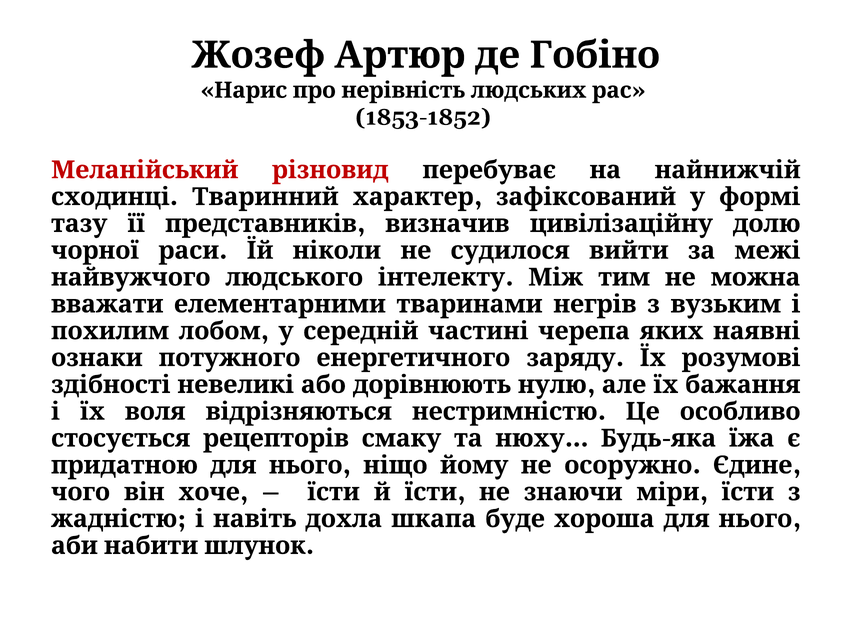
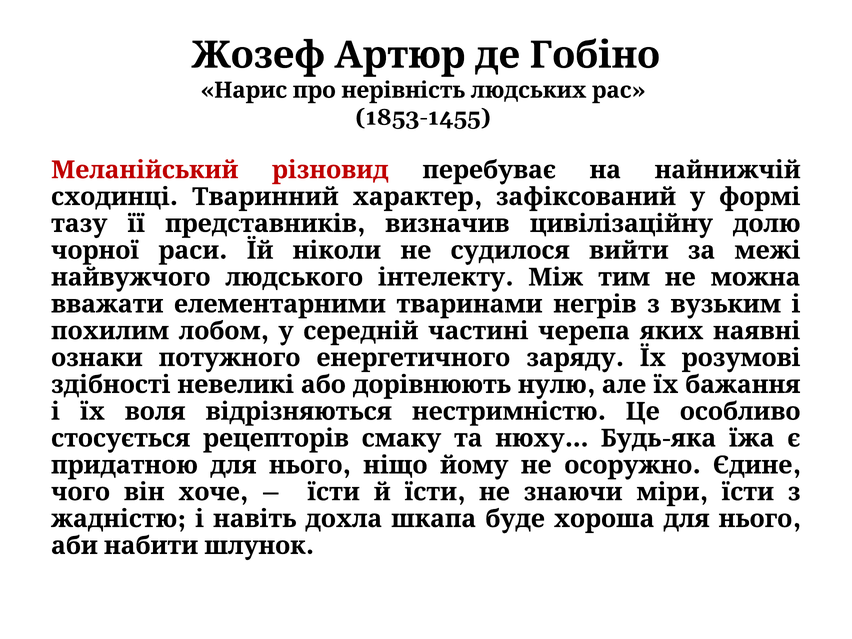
1853-1852: 1853-1852 -> 1853-1455
